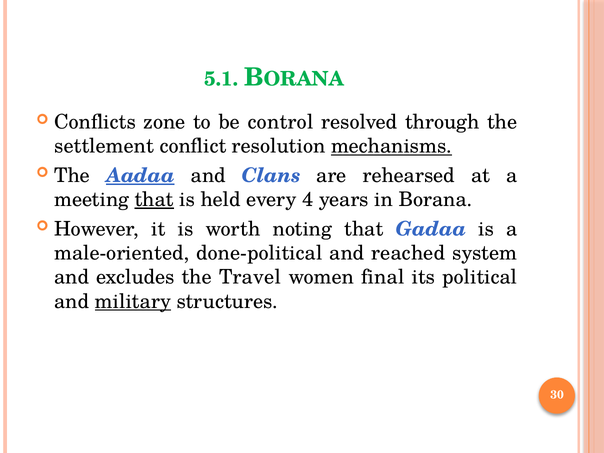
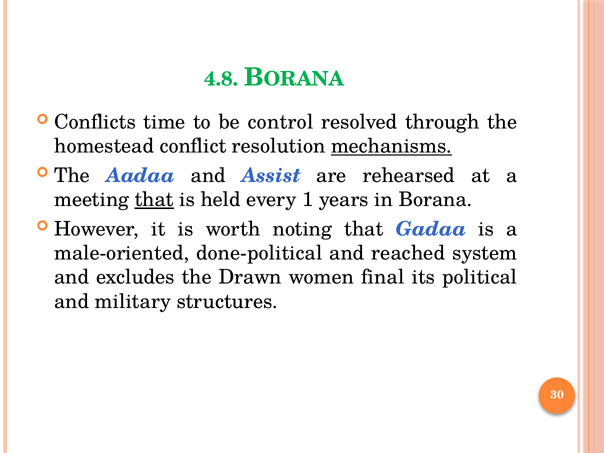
5.1: 5.1 -> 4.8
zone: zone -> time
settlement: settlement -> homestead
Aadaa underline: present -> none
Clans: Clans -> Assist
4: 4 -> 1
Travel: Travel -> Drawn
military underline: present -> none
